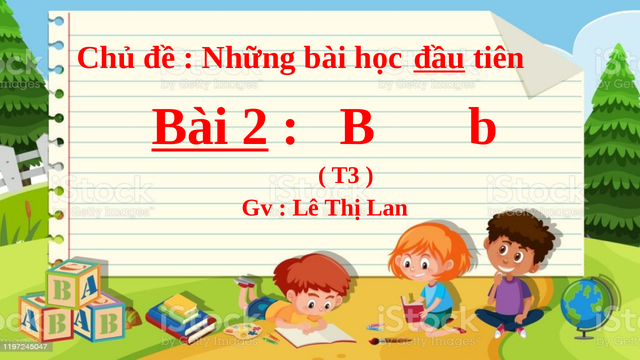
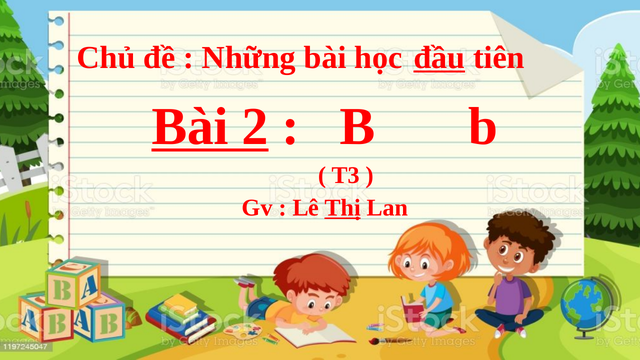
Thị underline: none -> present
